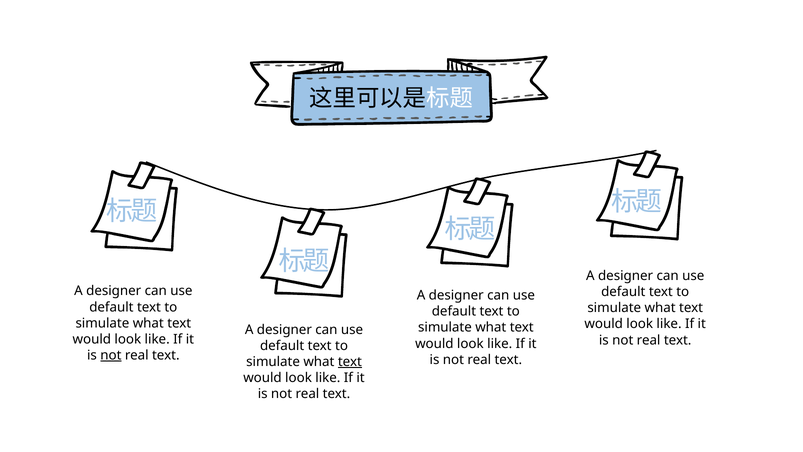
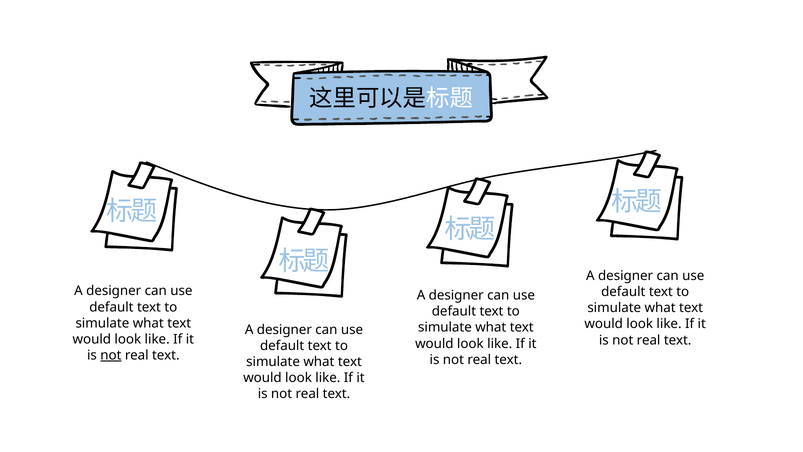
text at (350, 361) underline: present -> none
